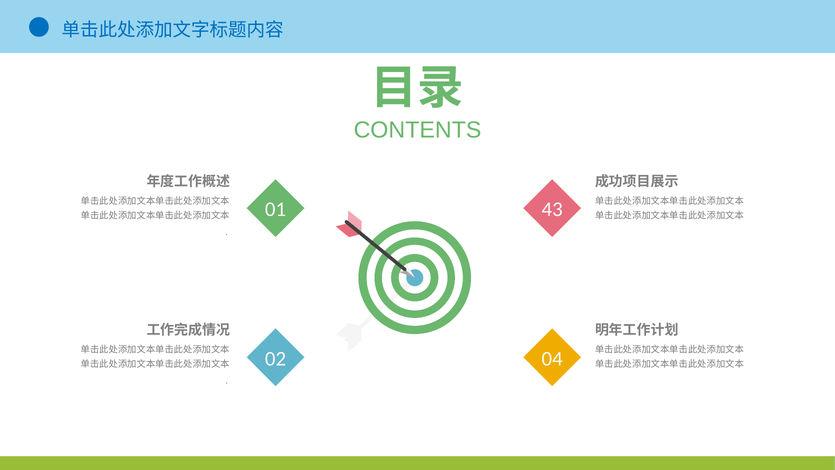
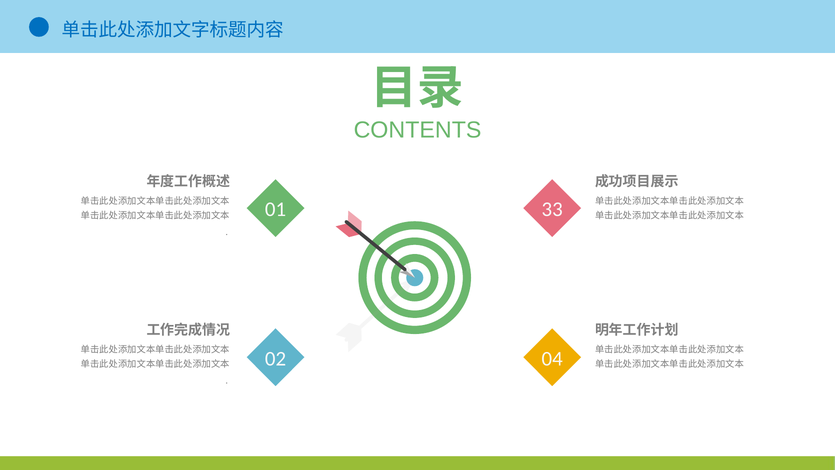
43: 43 -> 33
